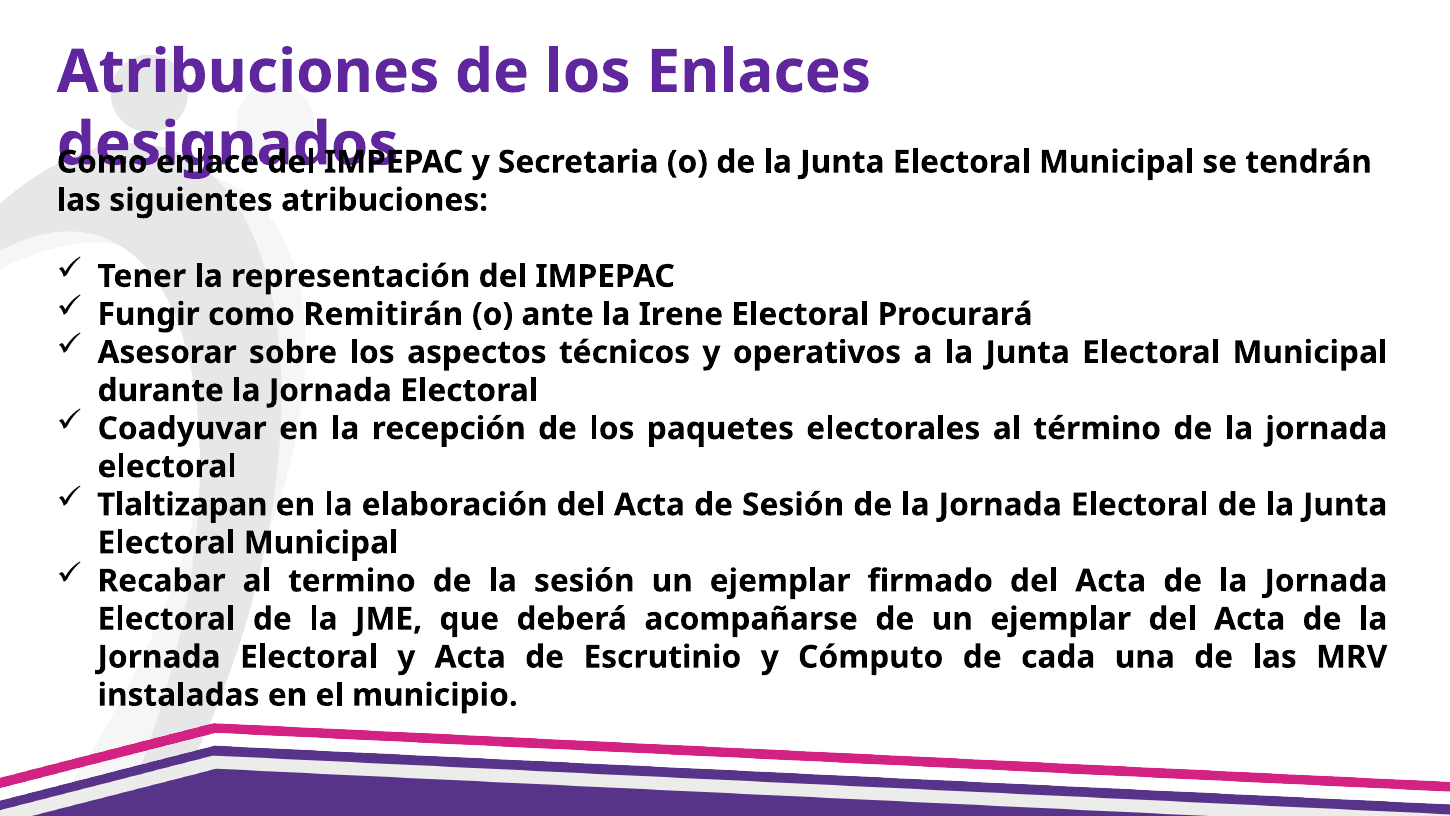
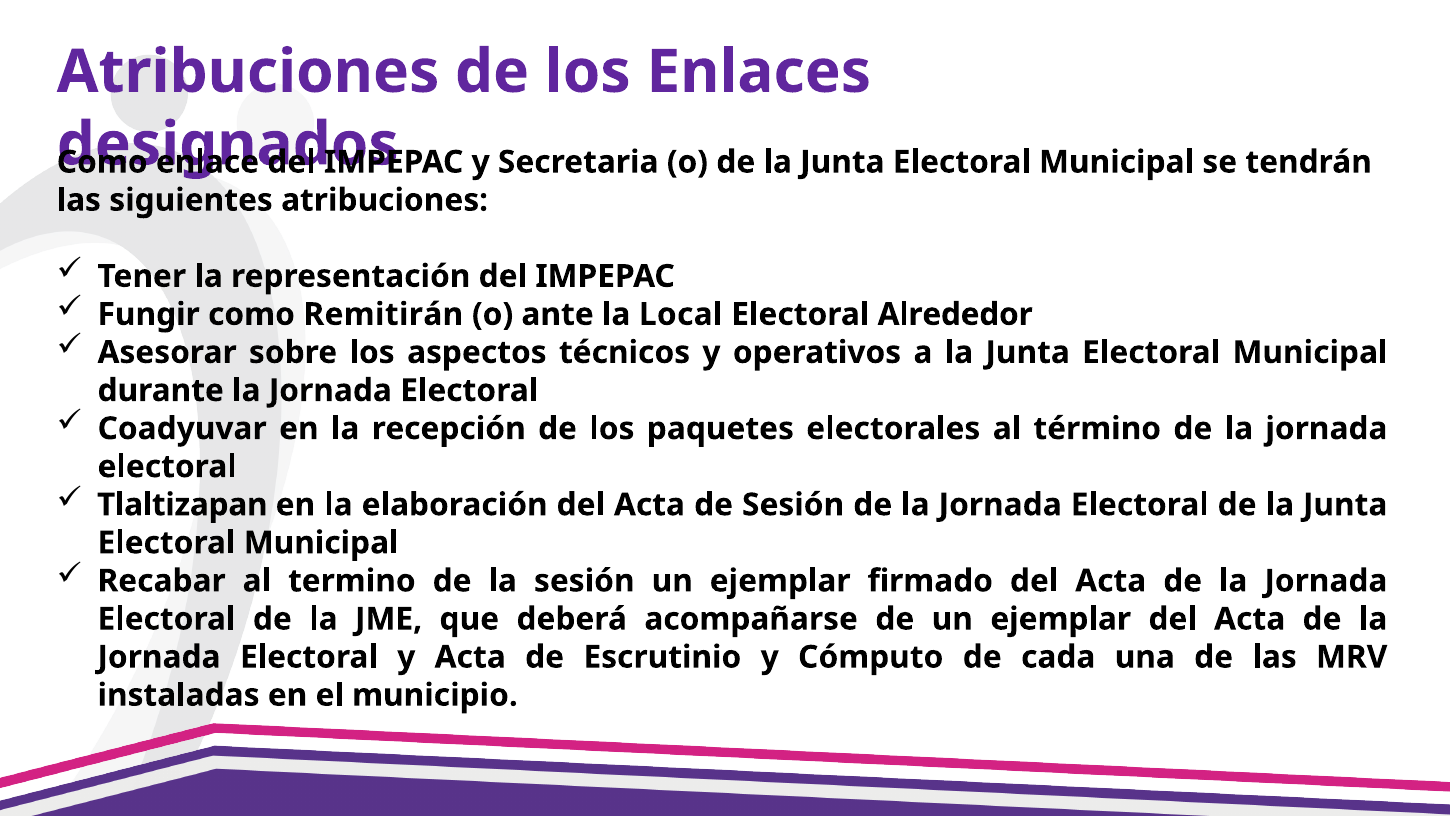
Irene: Irene -> Local
Procurará: Procurará -> Alrededor
